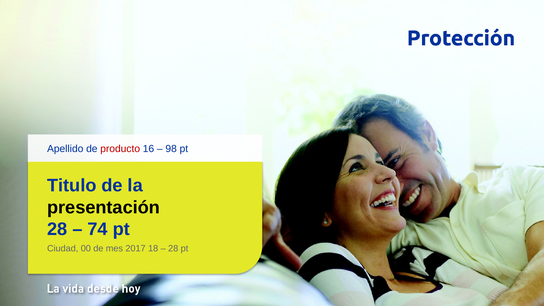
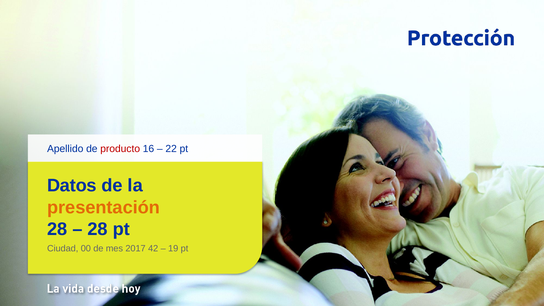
98: 98 -> 22
Titulo: Titulo -> Datos
presentación colour: black -> orange
74 at (98, 229): 74 -> 28
18: 18 -> 42
28 at (173, 249): 28 -> 19
